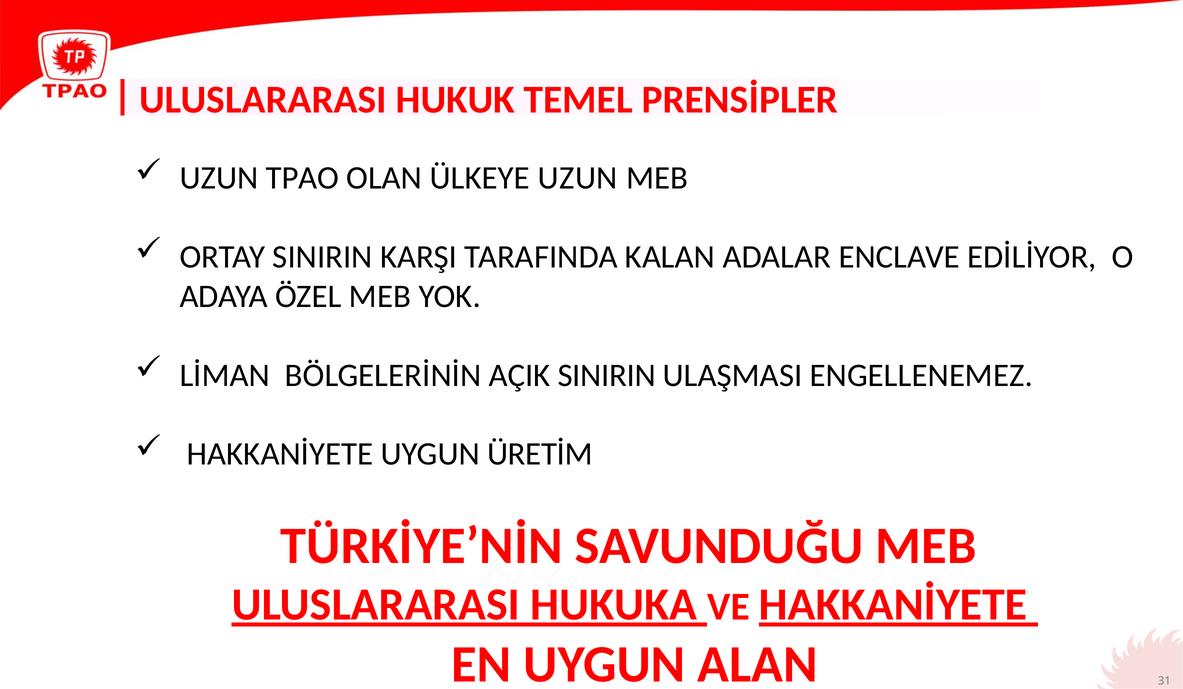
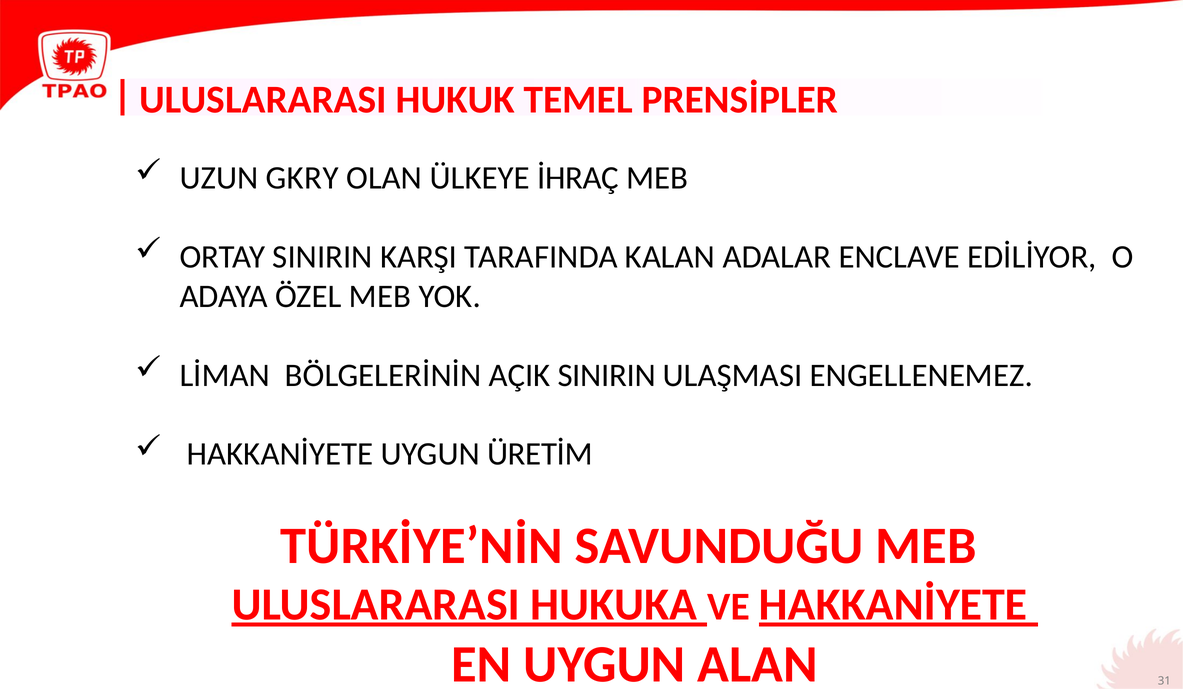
TPAO: TPAO -> GKRY
ÜLKEYE UZUN: UZUN -> İHRAÇ
